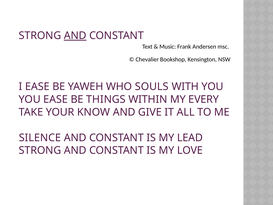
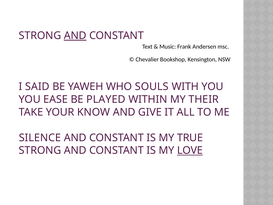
I EASE: EASE -> SAID
THINGS: THINGS -> PLAYED
EVERY: EVERY -> THEIR
LEAD: LEAD -> TRUE
LOVE underline: none -> present
